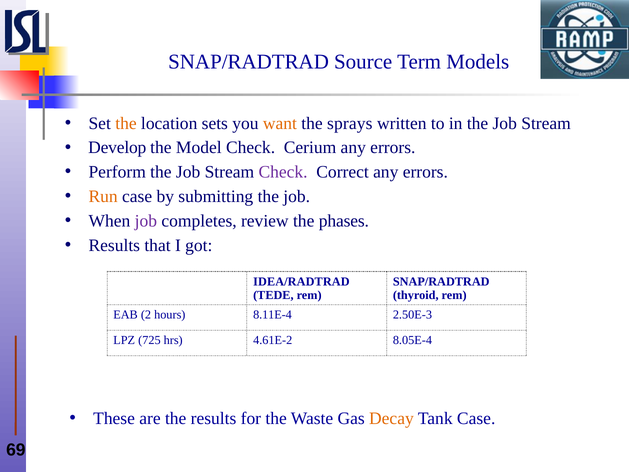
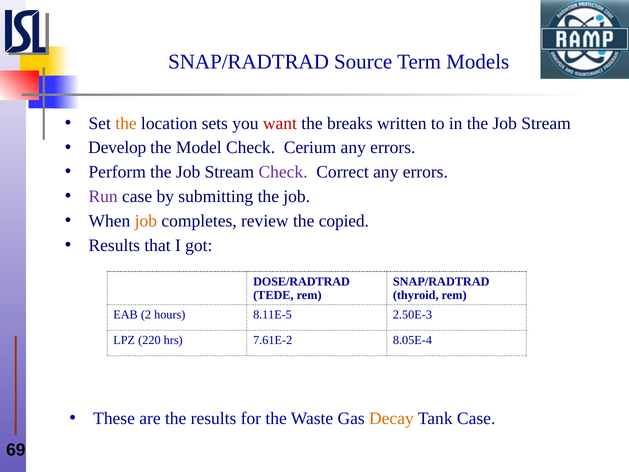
want colour: orange -> red
sprays: sprays -> breaks
Run colour: orange -> purple
job at (146, 221) colour: purple -> orange
phases: phases -> copied
IDEA/RADTRAD: IDEA/RADTRAD -> DOSE/RADTRAD
8.11E-4: 8.11E-4 -> 8.11E-5
725: 725 -> 220
4.61E-2: 4.61E-2 -> 7.61E-2
